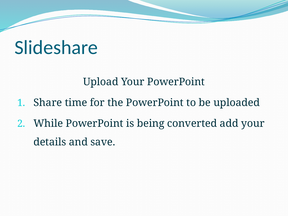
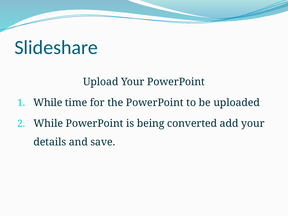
Share at (48, 103): Share -> While
